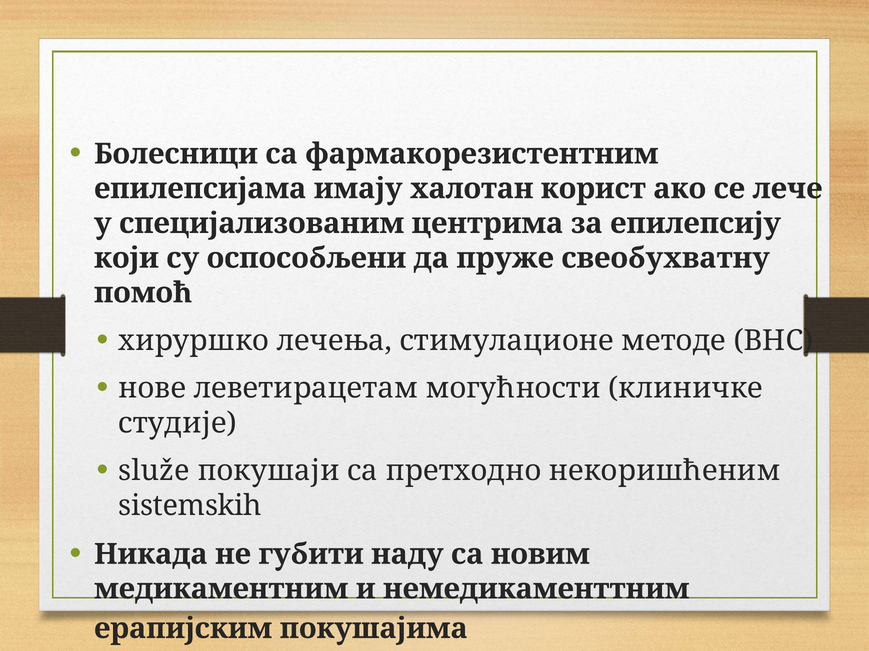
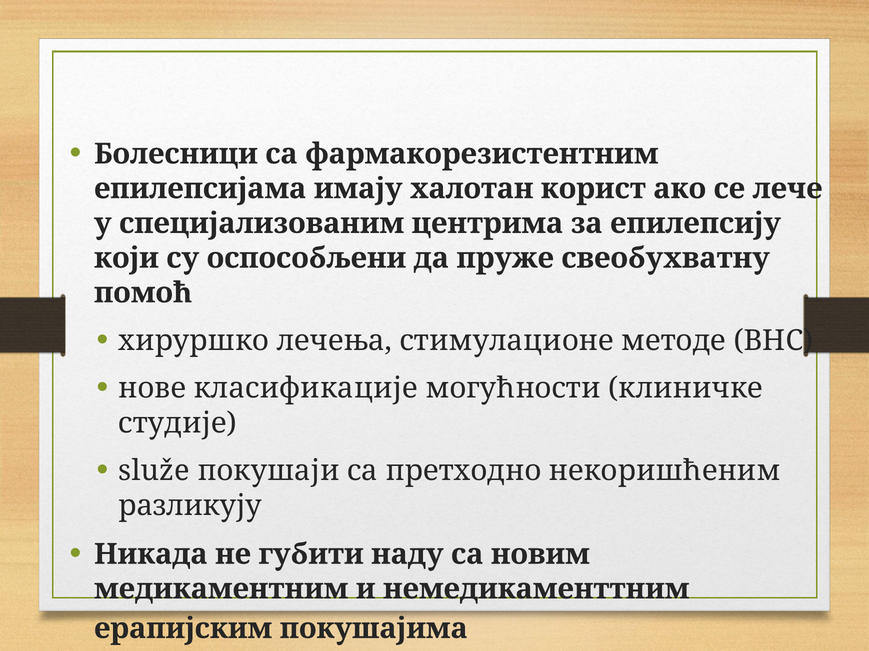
леветирацетам: леветирацетам -> класификације
sistemskih: sistemskih -> разликују
